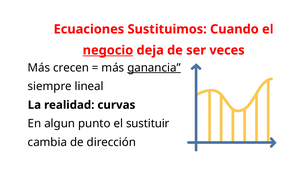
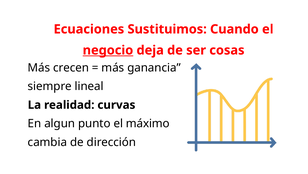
veces: veces -> cosas
ganancia underline: present -> none
sustituir: sustituir -> máximo
